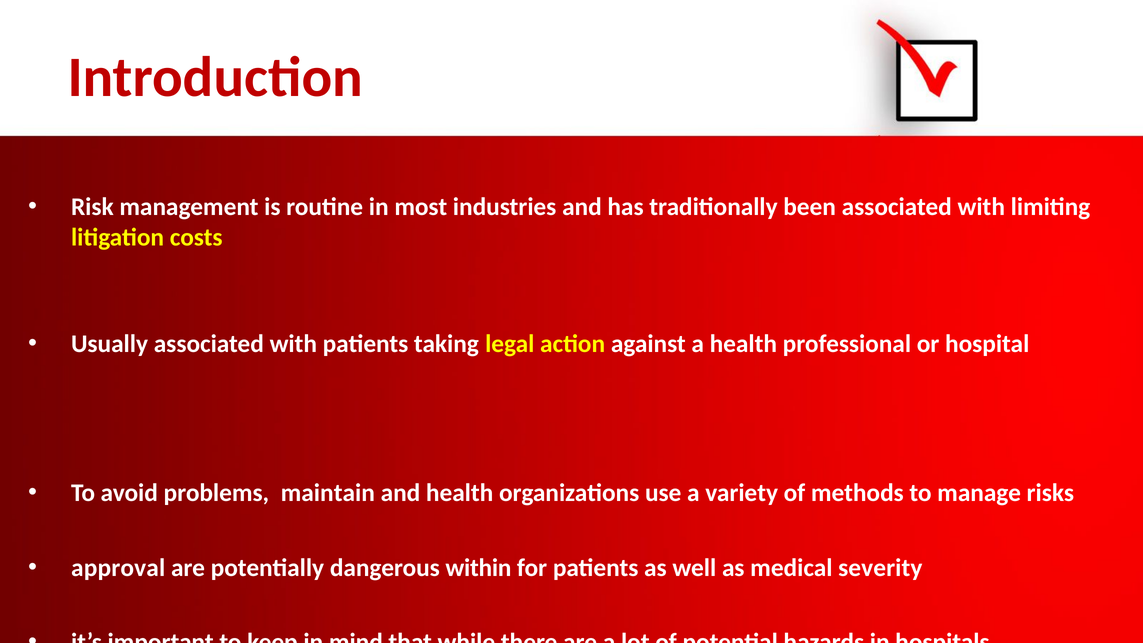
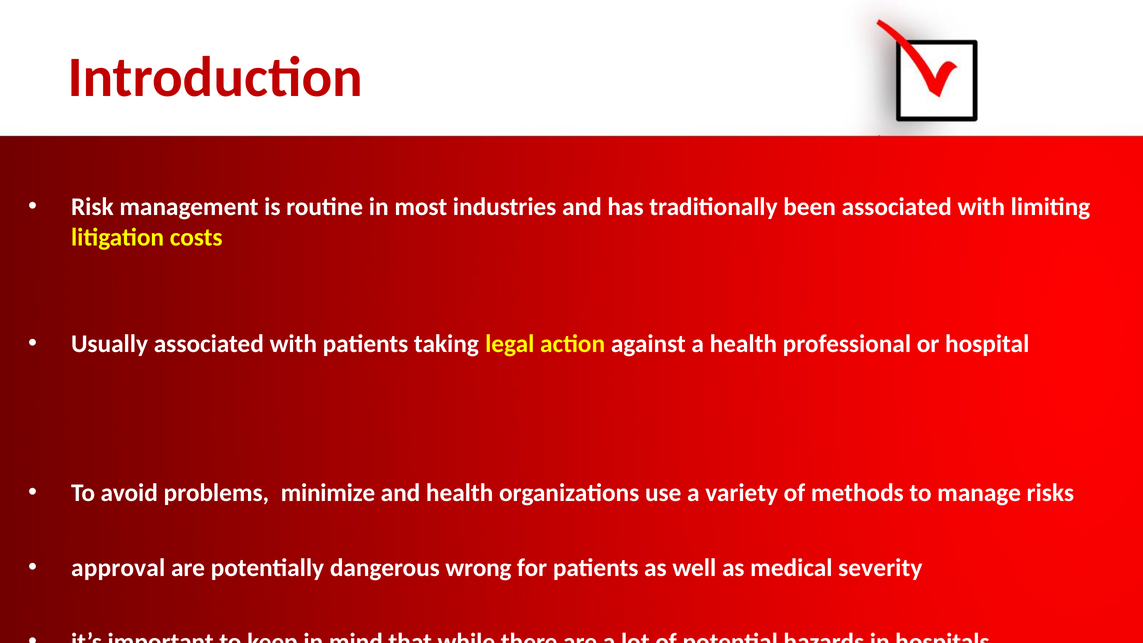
maintain: maintain -> minimize
within: within -> wrong
